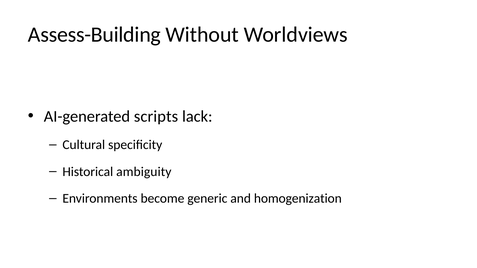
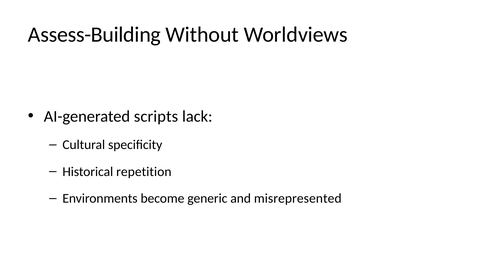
ambiguity: ambiguity -> repetition
homogenization: homogenization -> misrepresented
